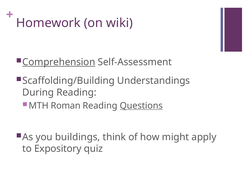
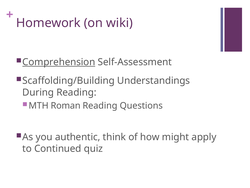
Questions underline: present -> none
buildings: buildings -> authentic
Expository: Expository -> Continued
